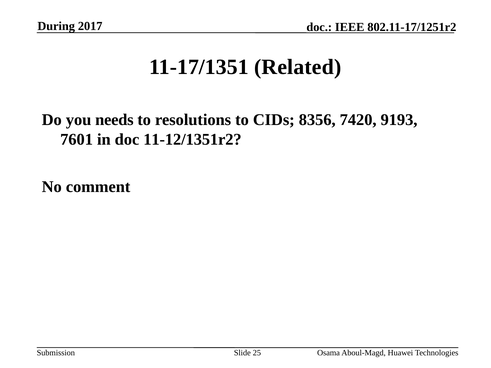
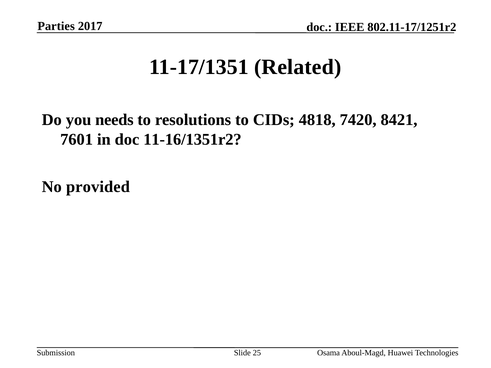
During: During -> Parties
8356: 8356 -> 4818
9193: 9193 -> 8421
11-12/1351r2: 11-12/1351r2 -> 11-16/1351r2
comment: comment -> provided
